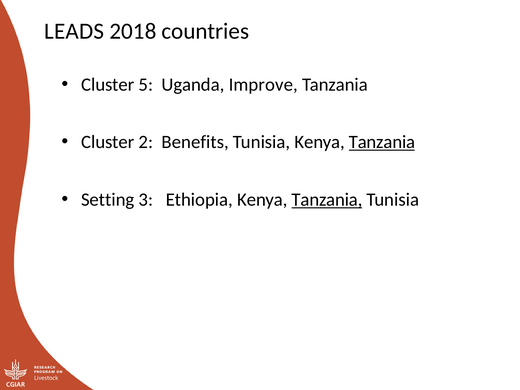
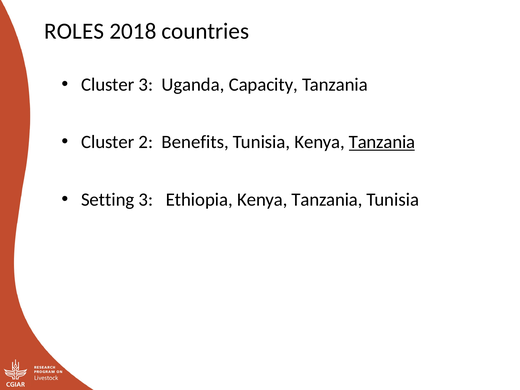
LEADS: LEADS -> ROLES
Cluster 5: 5 -> 3
Improve: Improve -> Capacity
Tanzania at (327, 200) underline: present -> none
